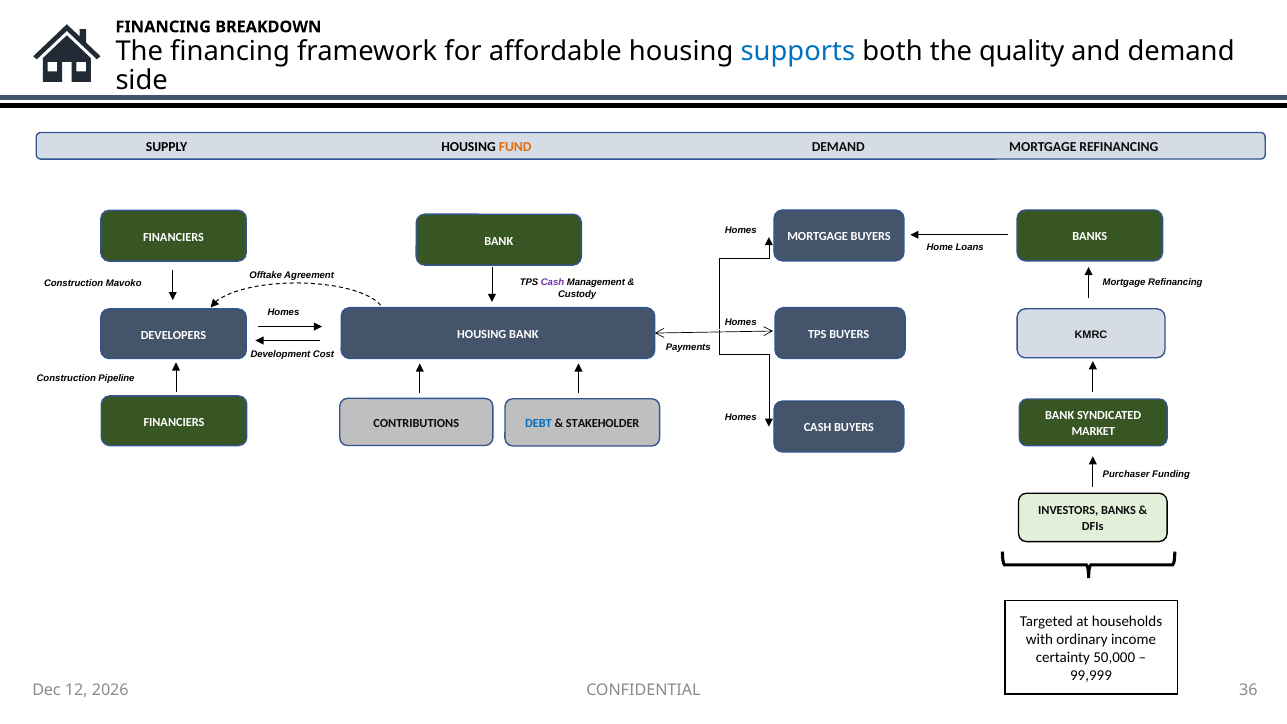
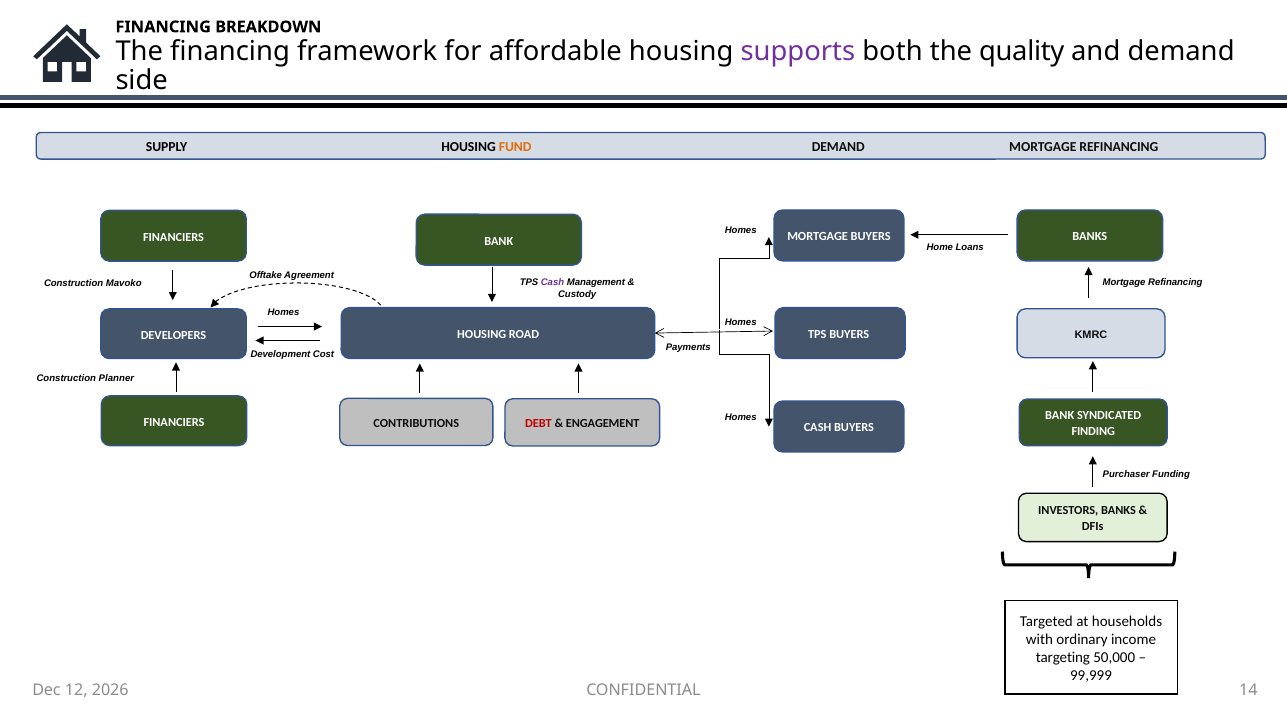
supports colour: blue -> purple
HOUSING BANK: BANK -> ROAD
Pipeline: Pipeline -> Planner
DEBT colour: blue -> red
STAKEHOLDER: STAKEHOLDER -> ENGAGEMENT
MARKET: MARKET -> FINDING
certainty: certainty -> targeting
36: 36 -> 14
